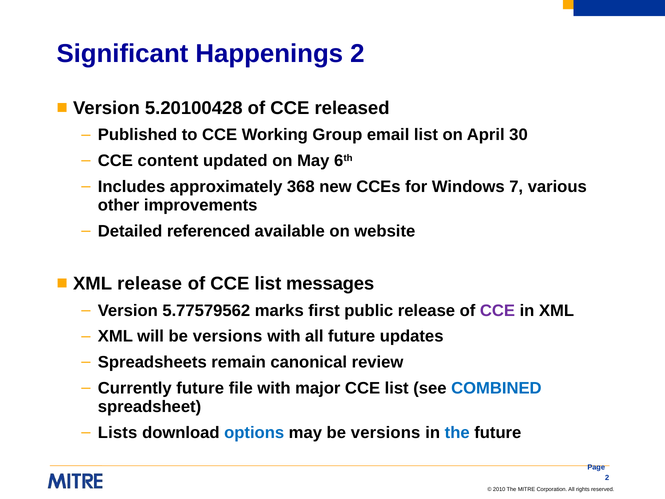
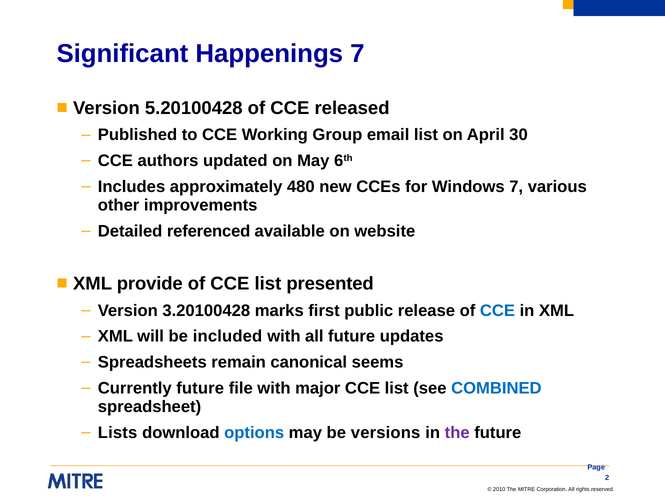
Happenings 2: 2 -> 7
content: content -> authors
368: 368 -> 480
XML release: release -> provide
messages: messages -> presented
5.77579562: 5.77579562 -> 3.20100428
CCE at (497, 310) colour: purple -> blue
will be versions: versions -> included
review: review -> seems
the at (457, 432) colour: blue -> purple
